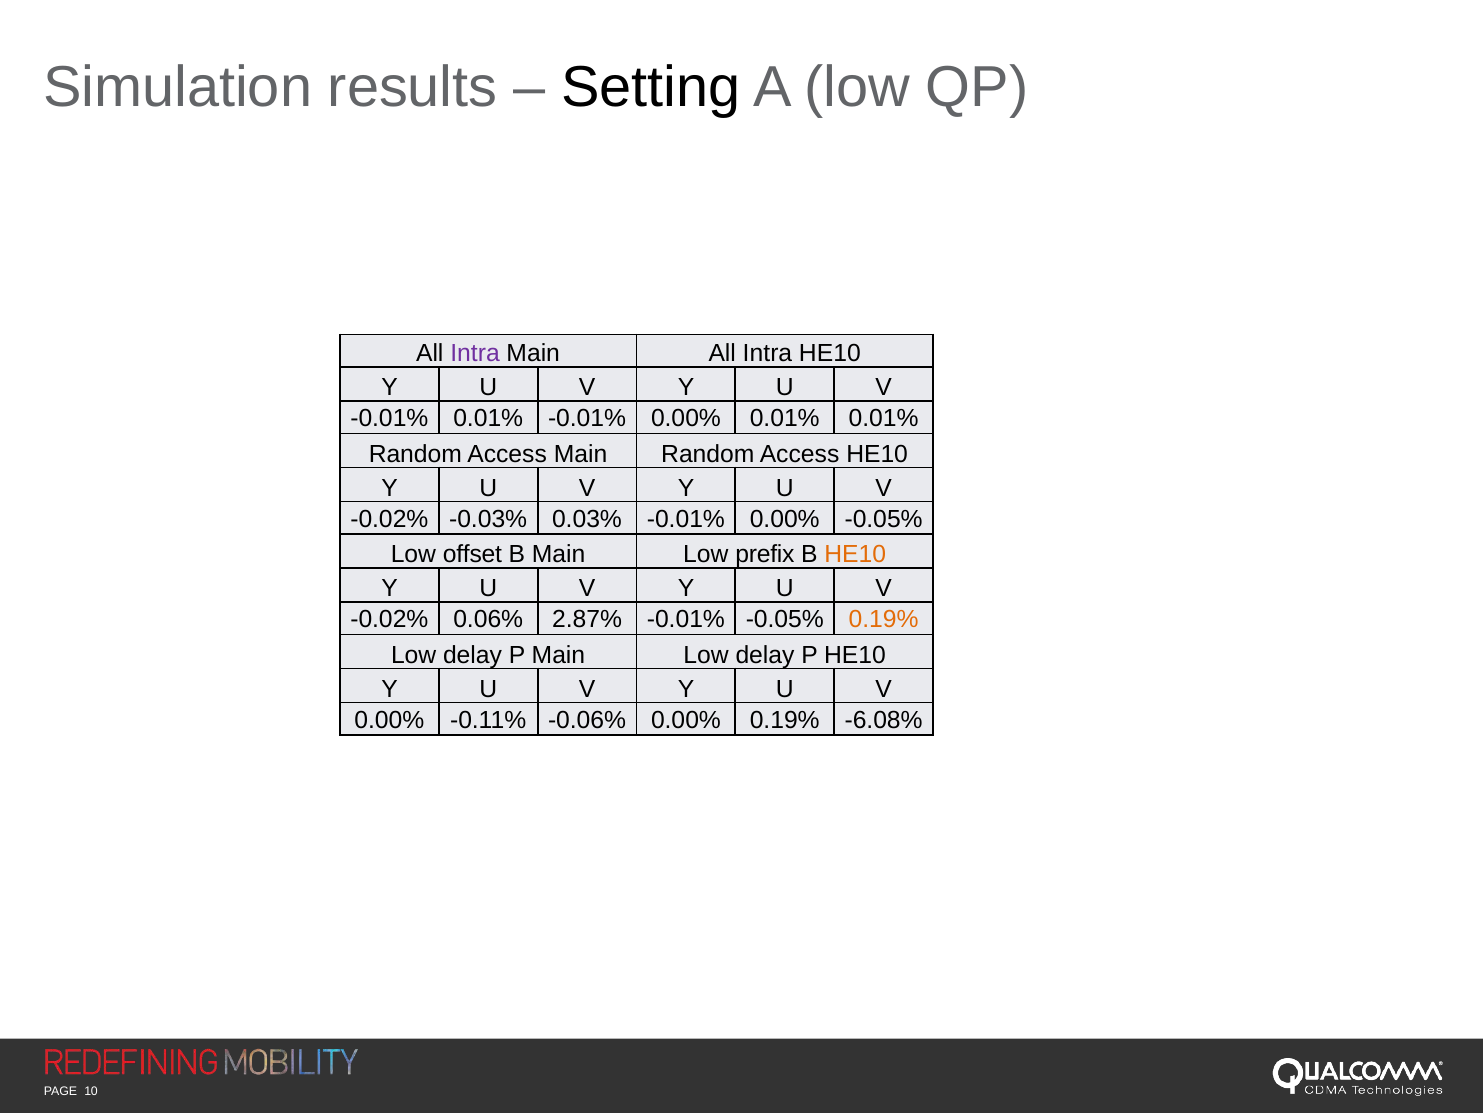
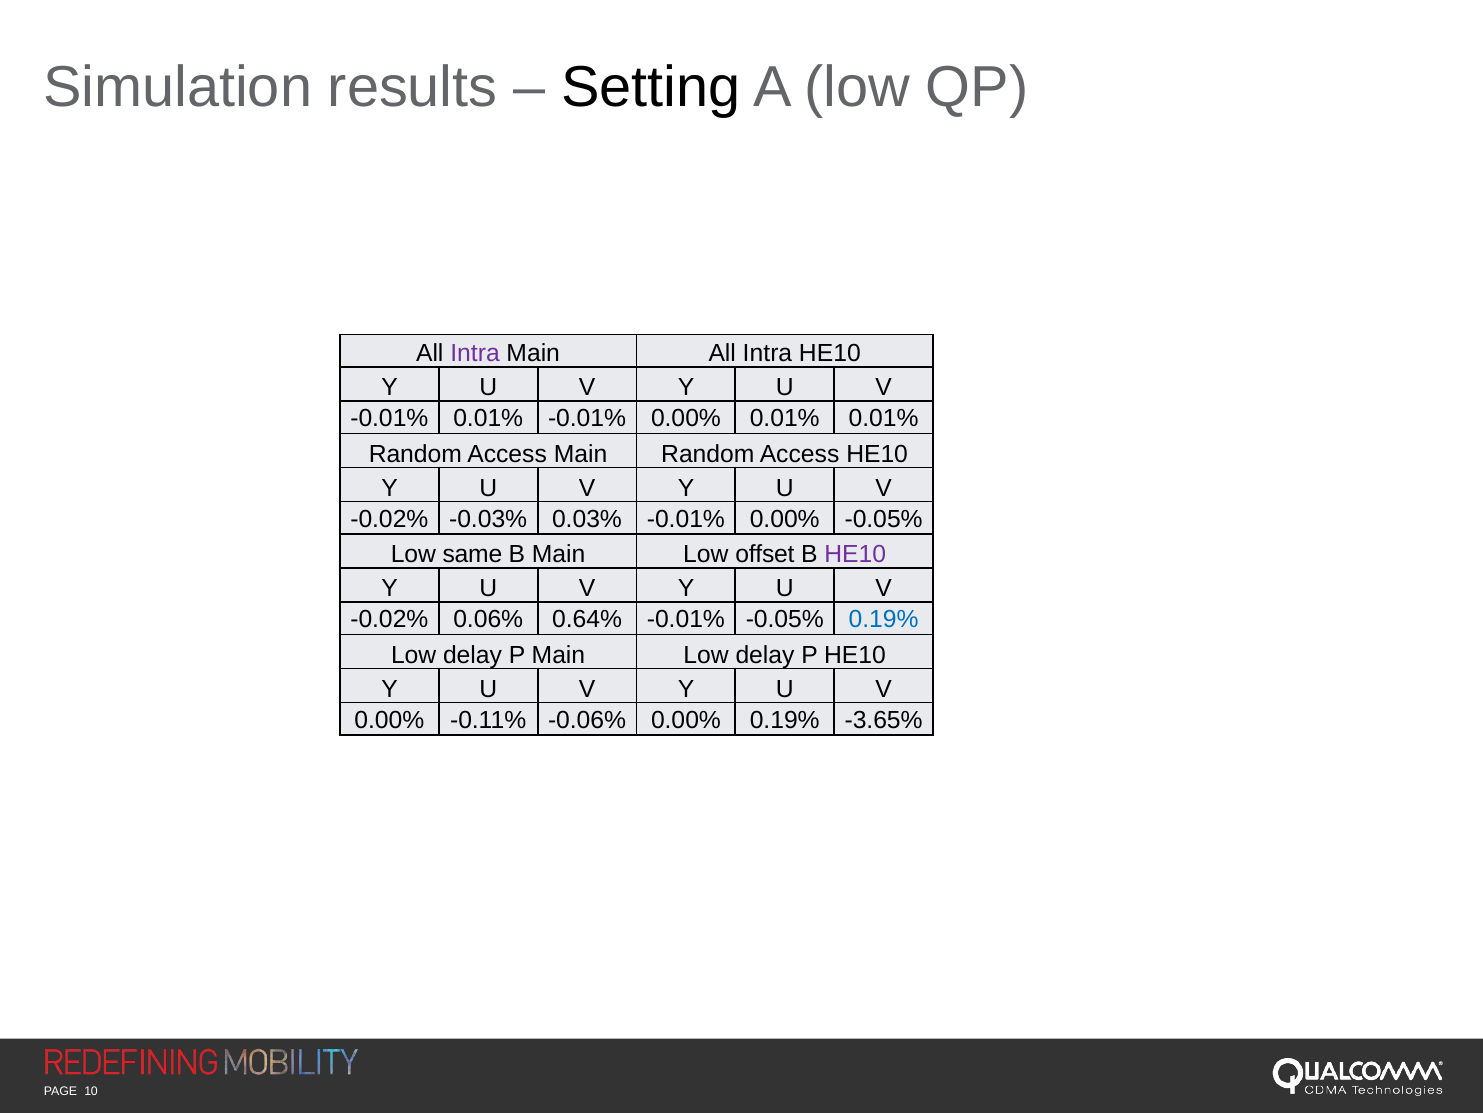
offset: offset -> same
prefix: prefix -> offset
HE10 at (855, 554) colour: orange -> purple
2.87%: 2.87% -> 0.64%
0.19% at (884, 619) colour: orange -> blue
-6.08%: -6.08% -> -3.65%
